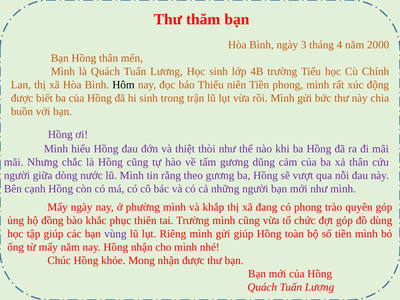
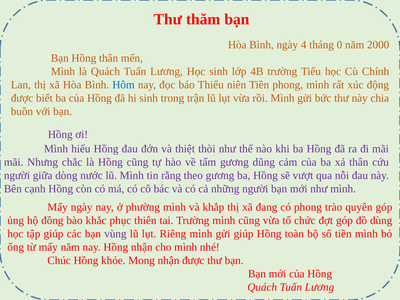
3: 3 -> 4
4: 4 -> 0
Hôm colour: black -> blue
